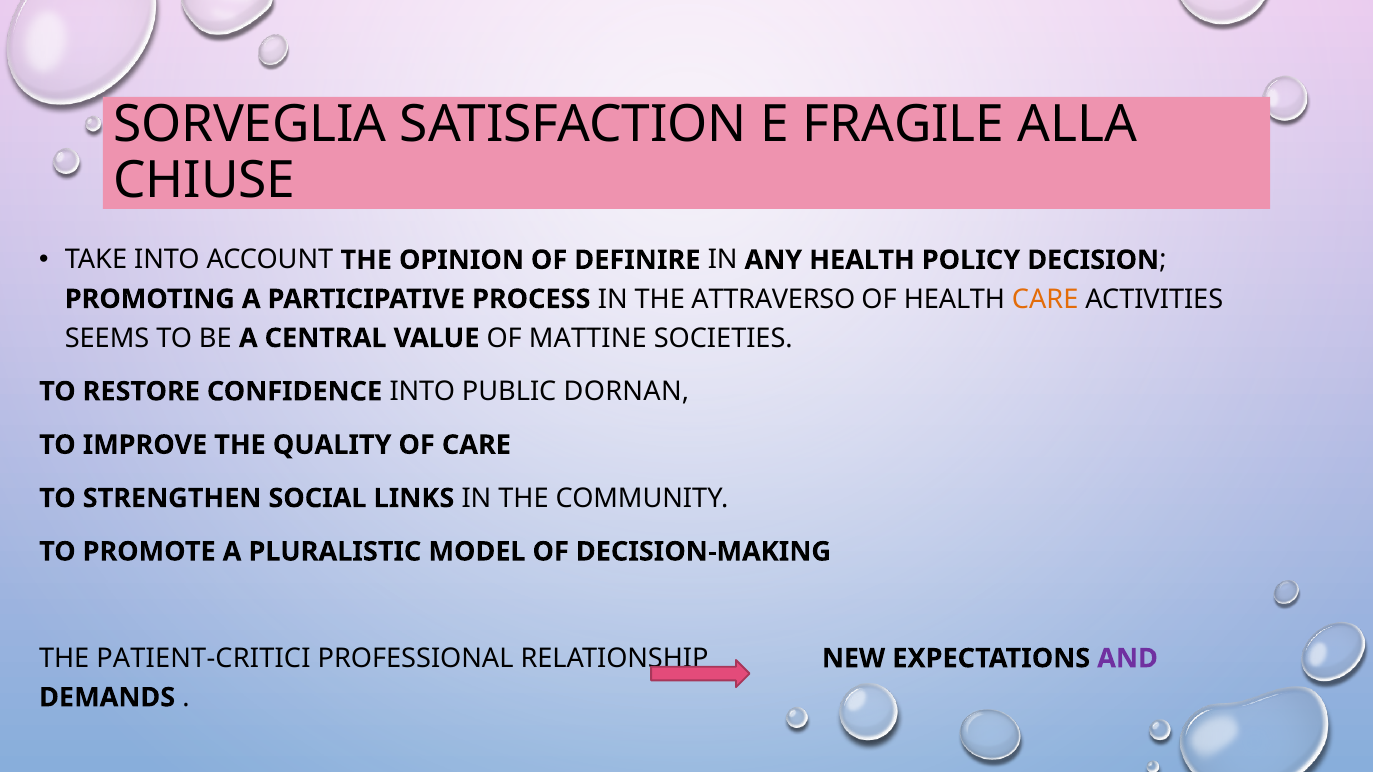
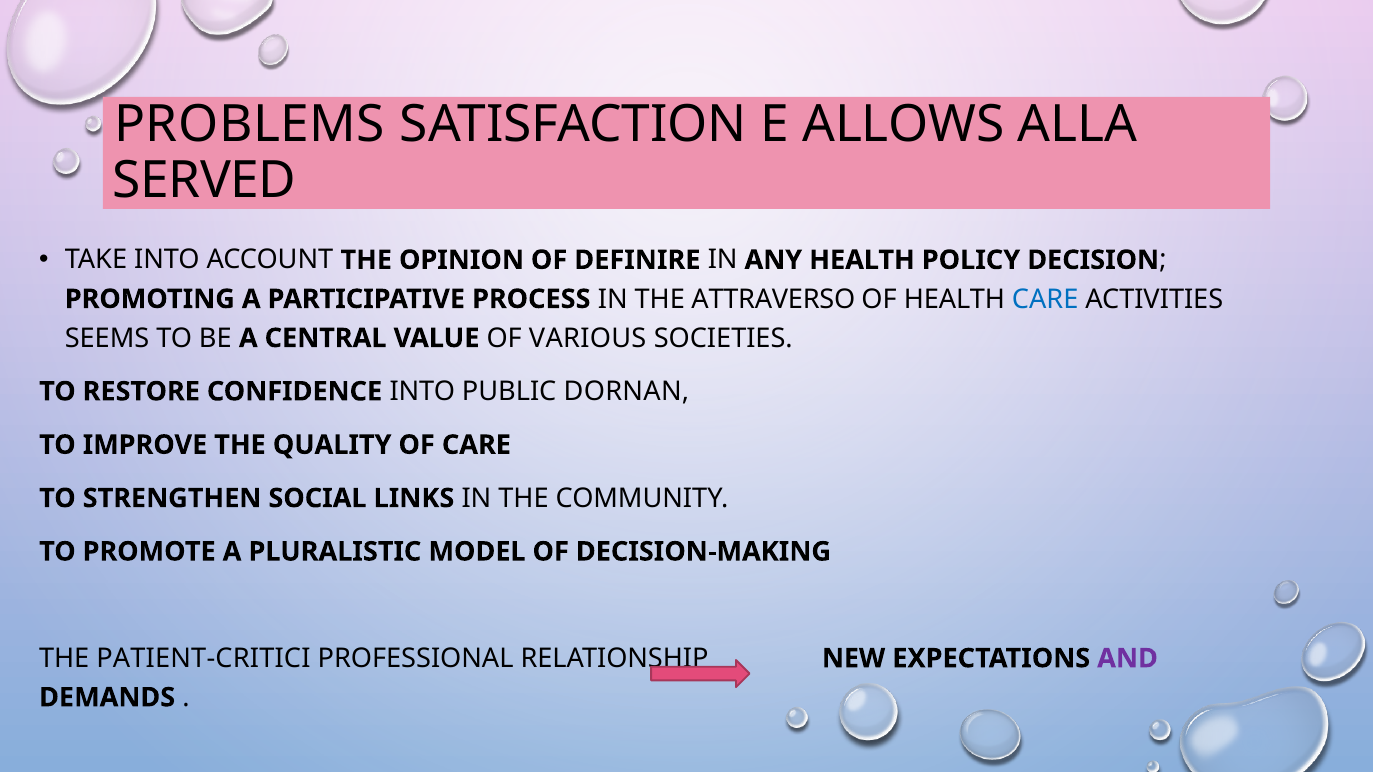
SORVEGLIA: SORVEGLIA -> PROBLEMS
FRAGILE: FRAGILE -> ALLOWS
CHIUSE: CHIUSE -> SERVED
CARE at (1045, 299) colour: orange -> blue
MATTINE: MATTINE -> VARIOUS
